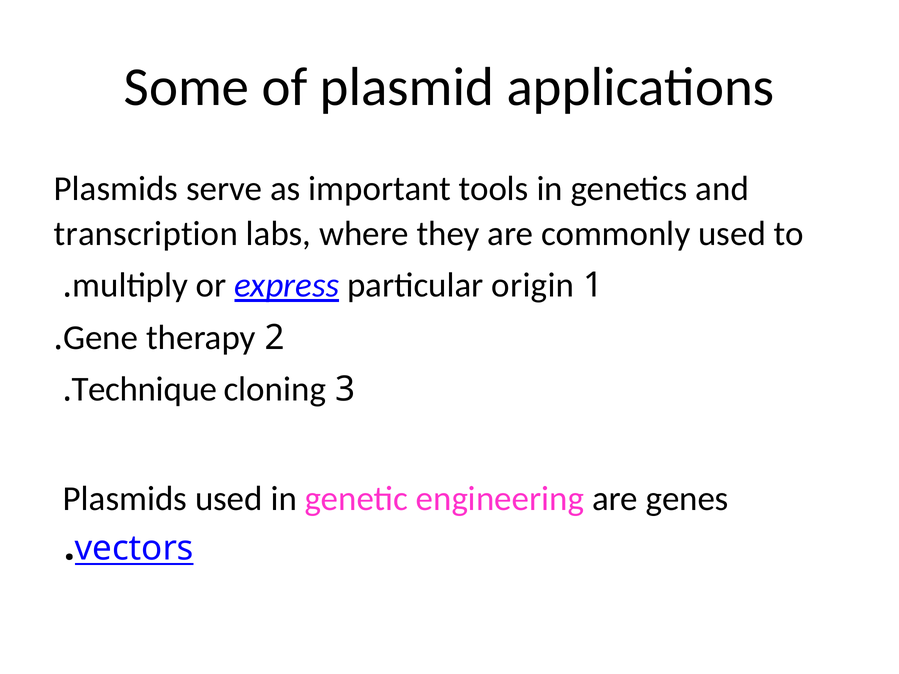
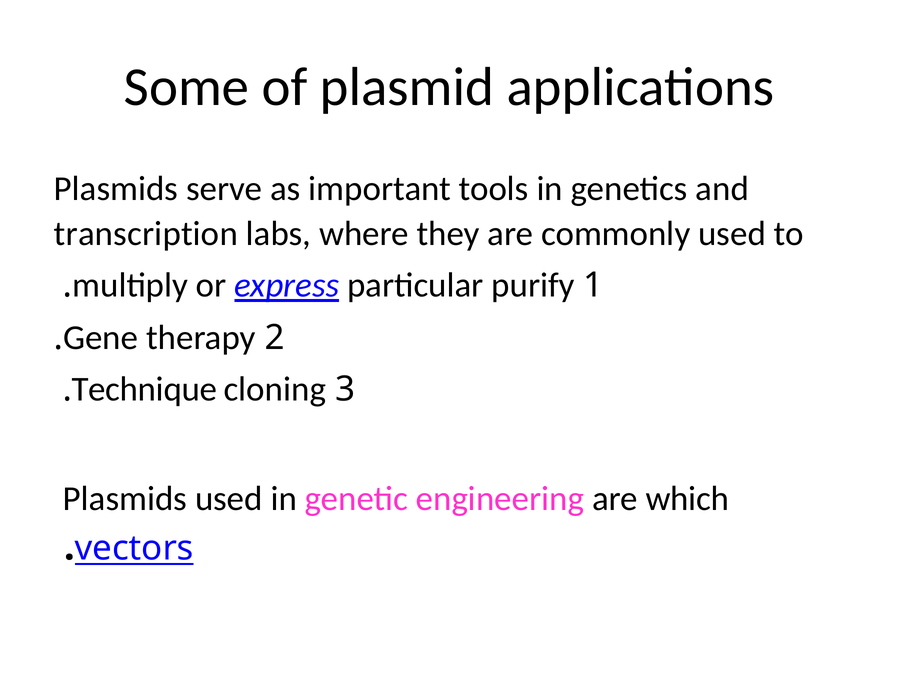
origin: origin -> purify
genes: genes -> which
